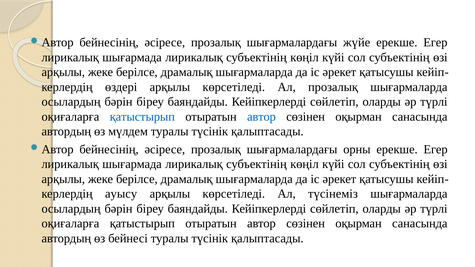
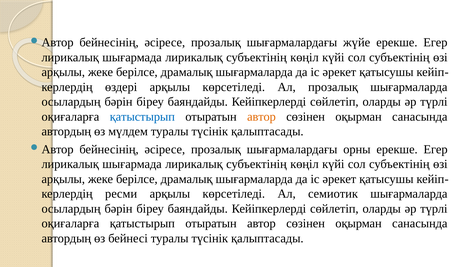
автор at (262, 117) colour: blue -> orange
ауысу: ауысу -> ресми
түсінеміз: түсінеміз -> семиотик
